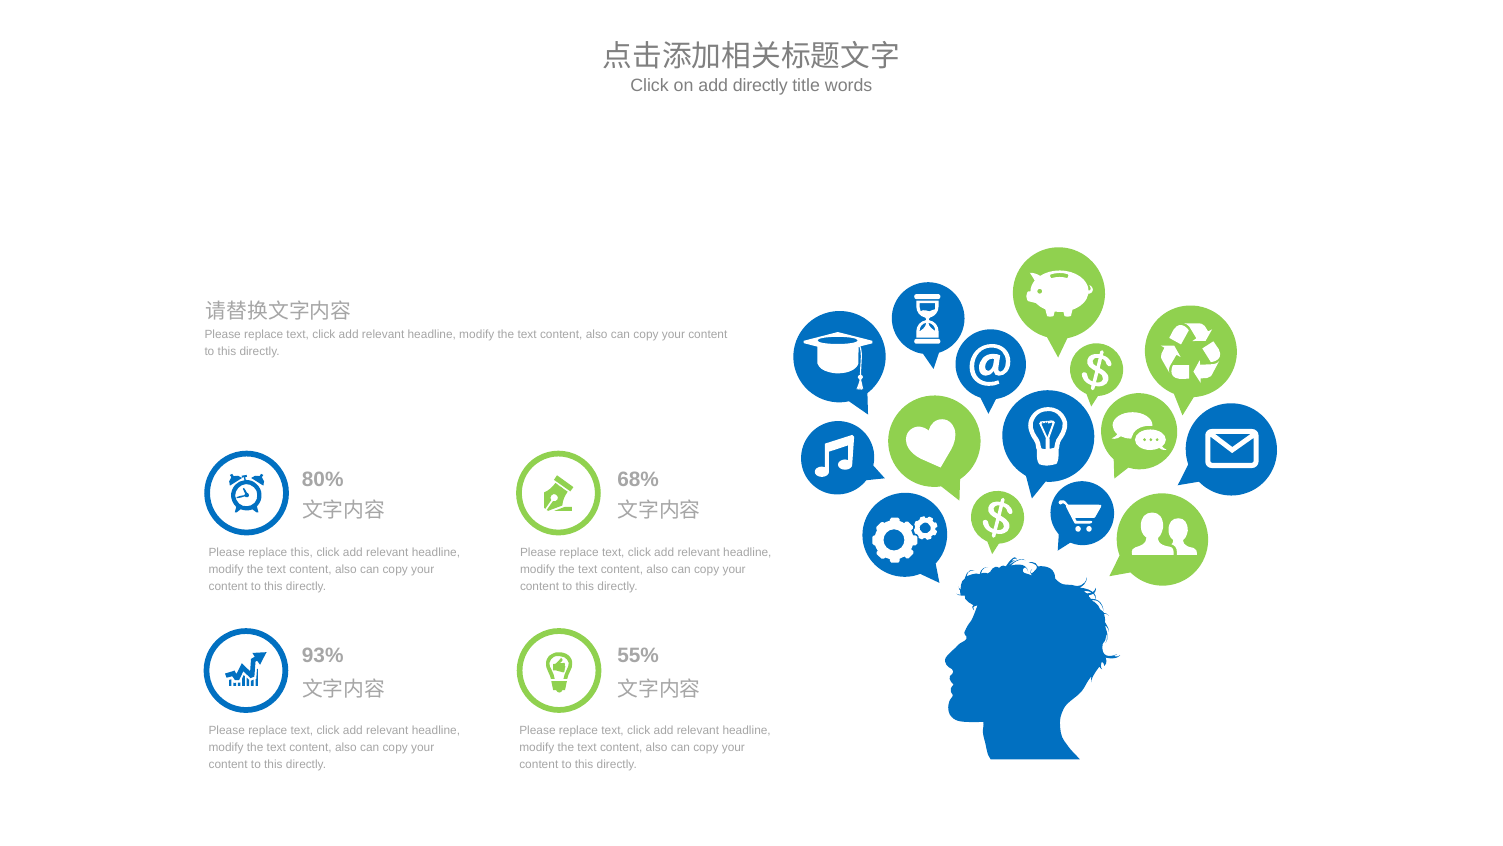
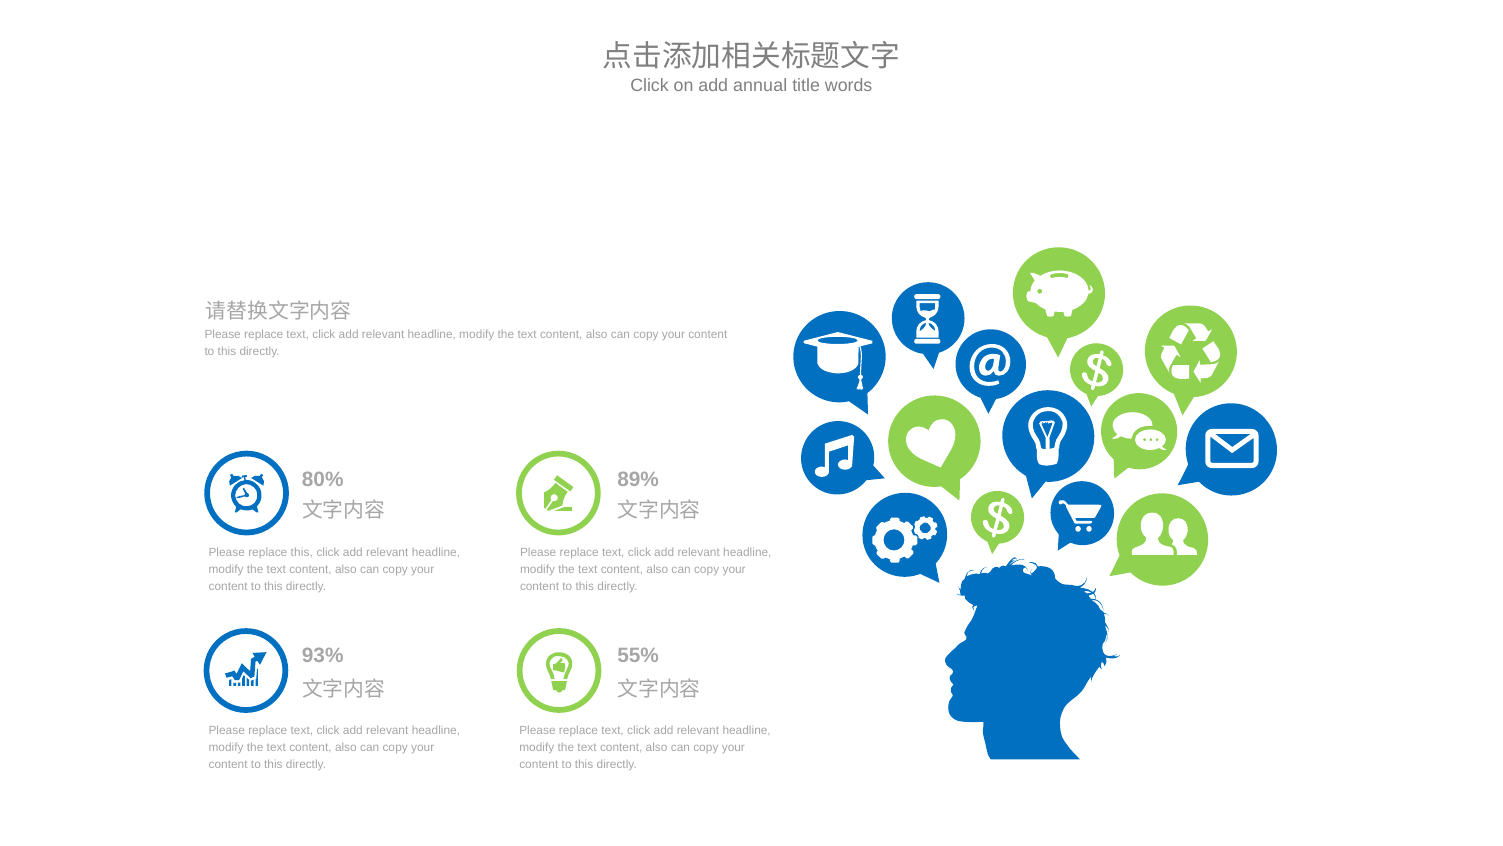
add directly: directly -> annual
68%: 68% -> 89%
